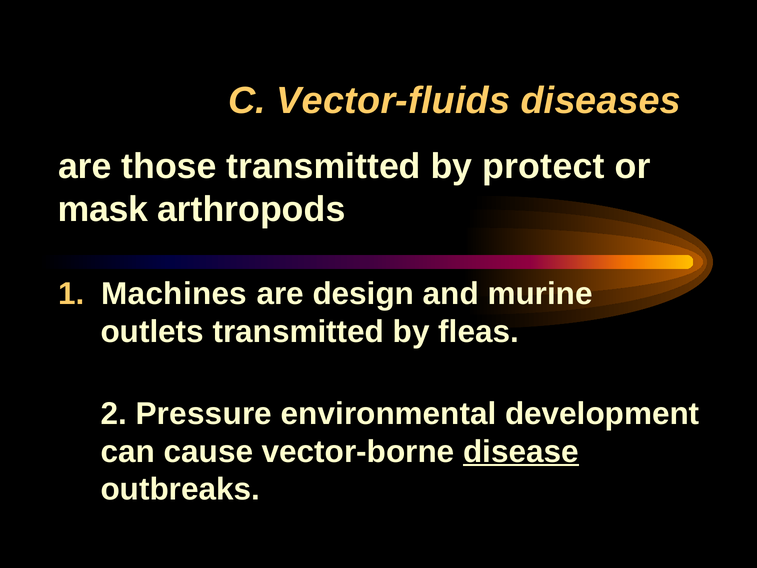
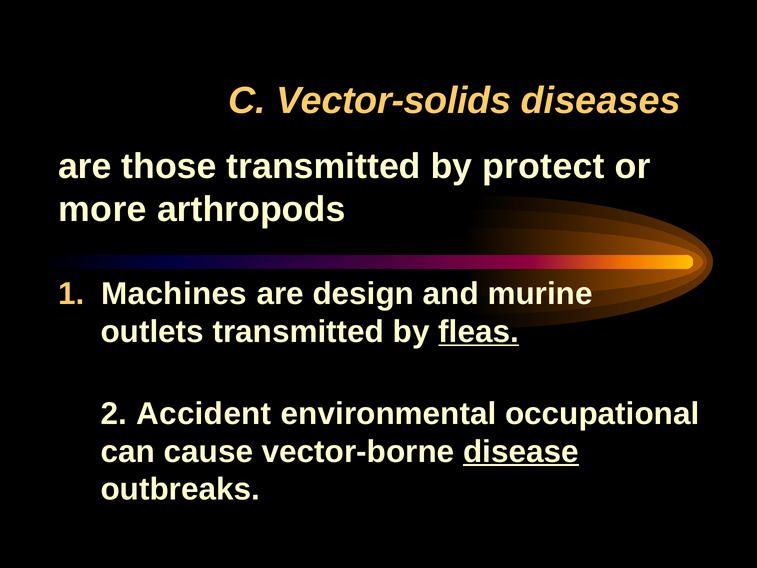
Vector-fluids: Vector-fluids -> Vector-solids
mask: mask -> more
fleas underline: none -> present
Pressure: Pressure -> Accident
development: development -> occupational
